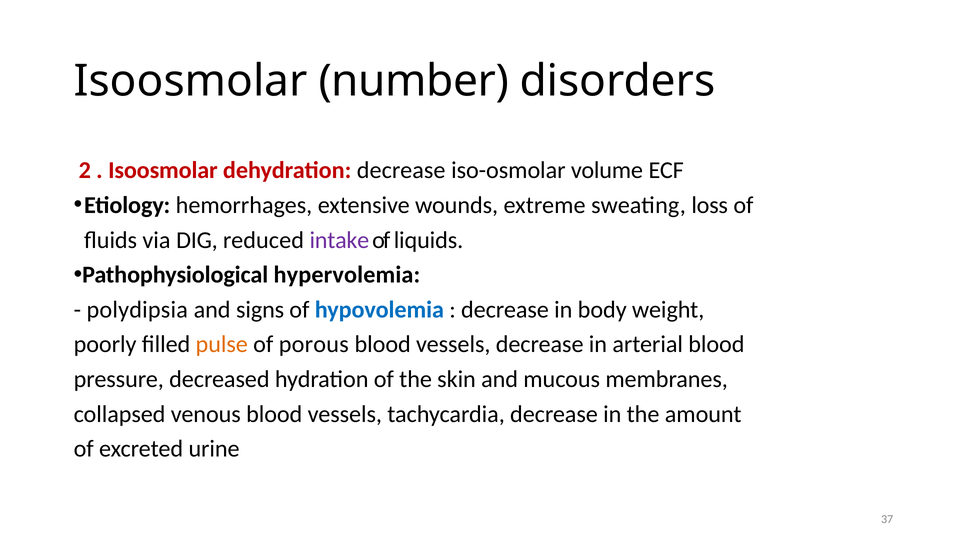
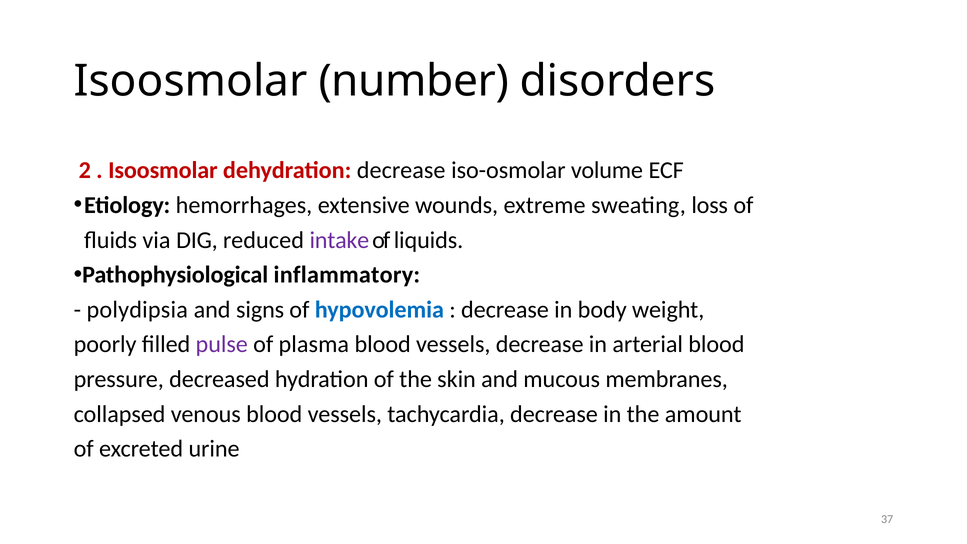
hypervolemia: hypervolemia -> inflammatory
pulse colour: orange -> purple
porous: porous -> plasma
